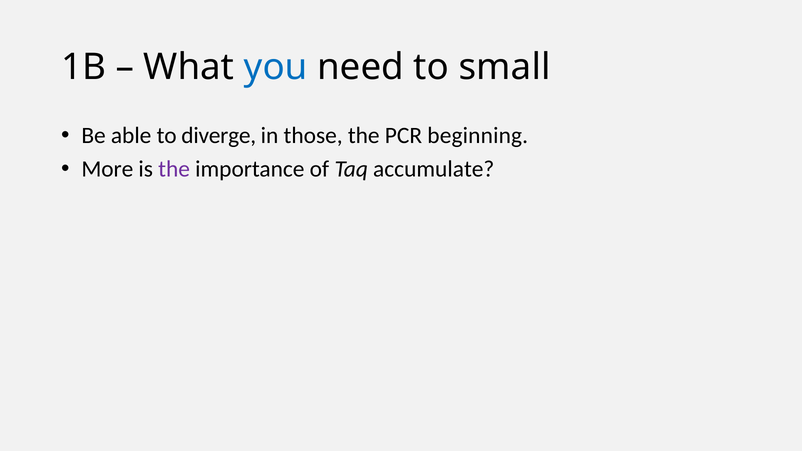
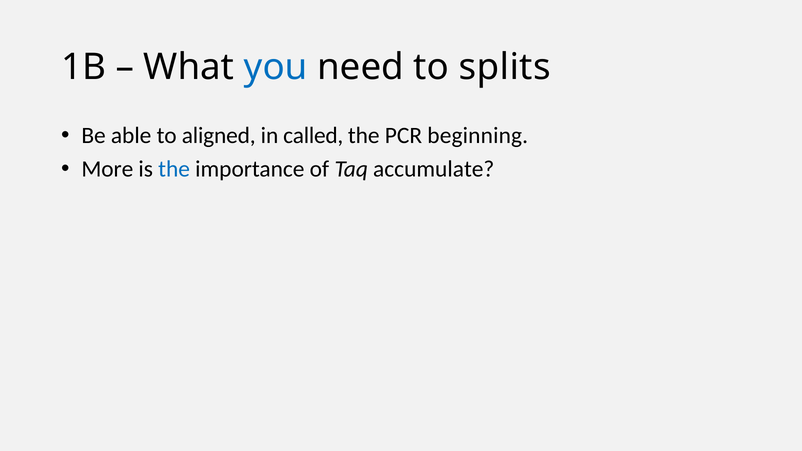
small: small -> splits
diverge: diverge -> aligned
those: those -> called
the at (174, 169) colour: purple -> blue
